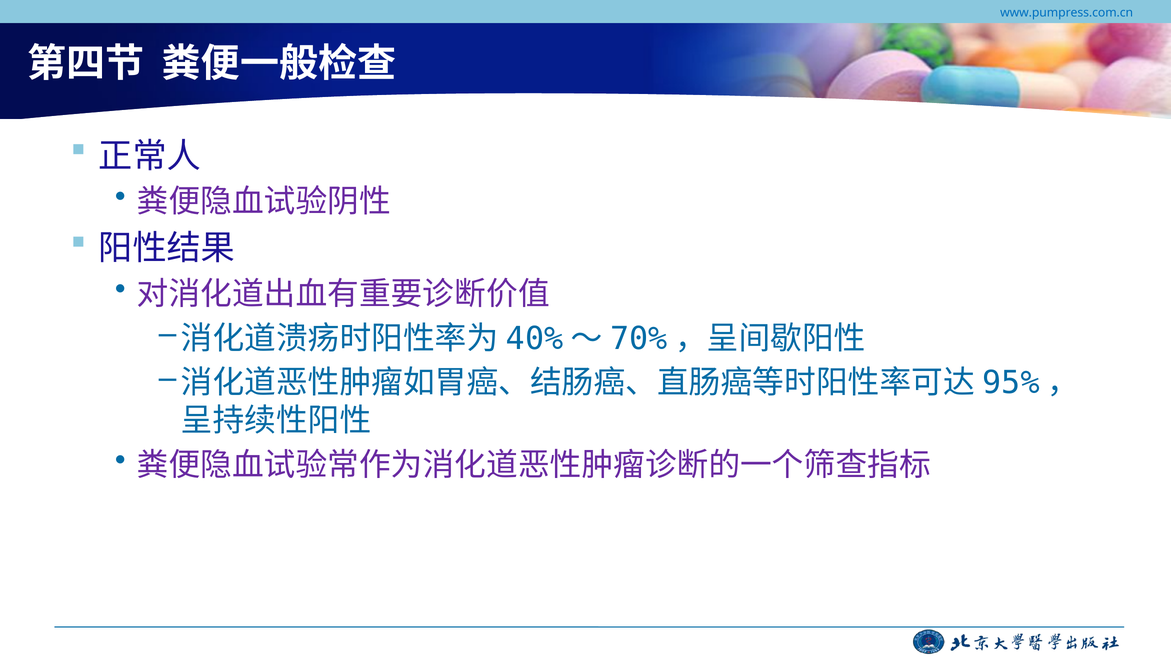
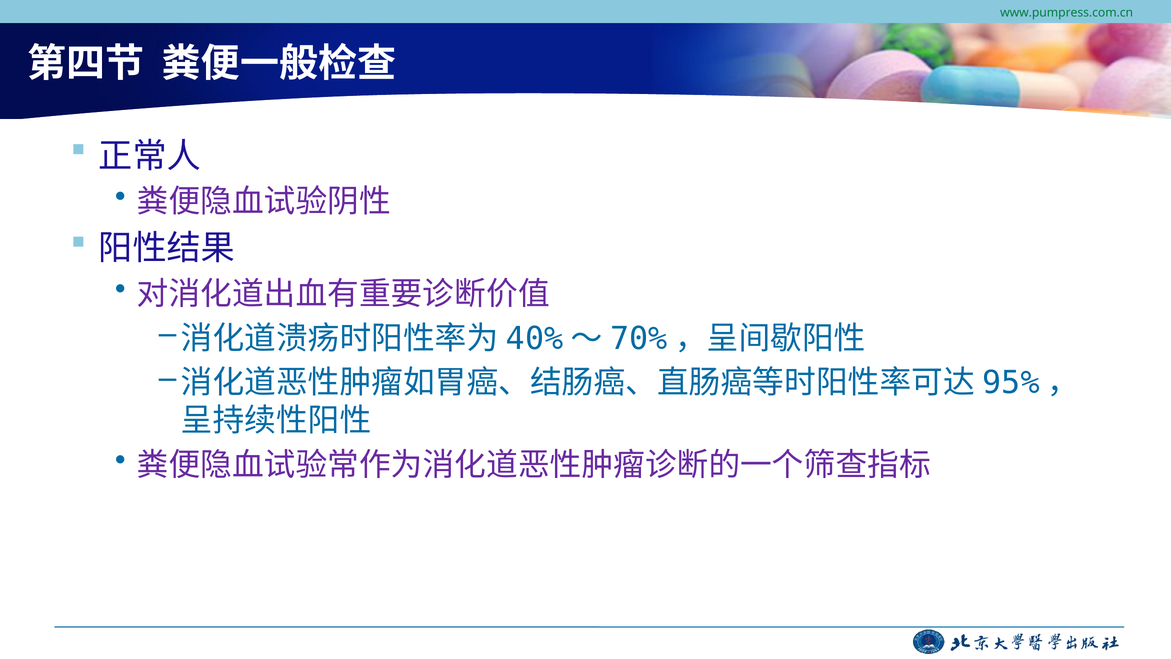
www.pumpress.com.cn colour: blue -> green
